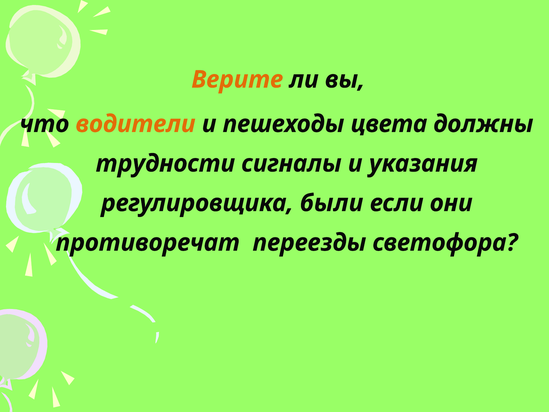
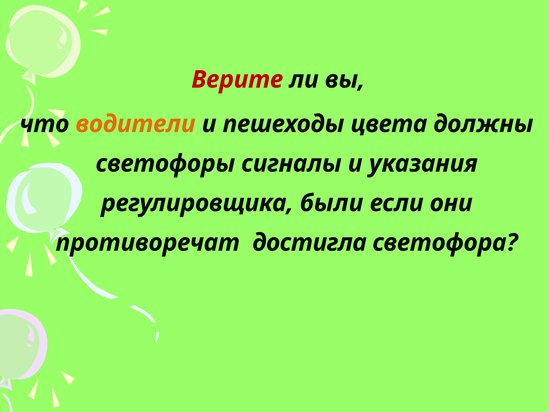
Верите colour: orange -> red
трудности: трудности -> светофоры
переезды: переезды -> достигла
